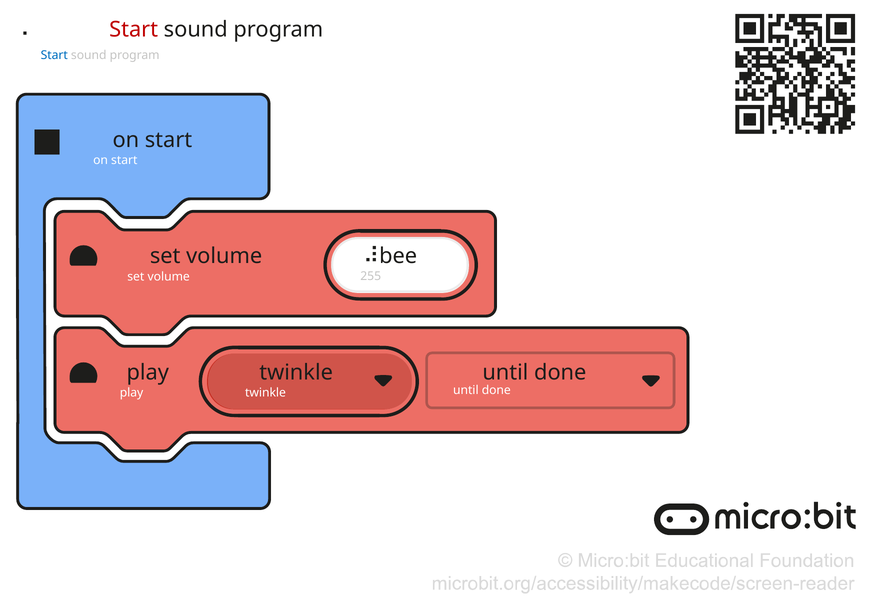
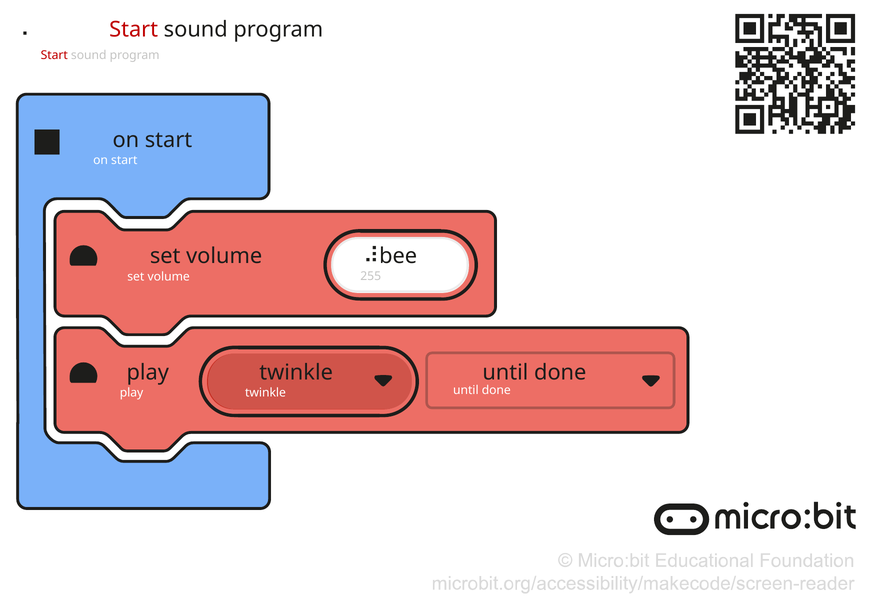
Start at (54, 55) colour: blue -> red
